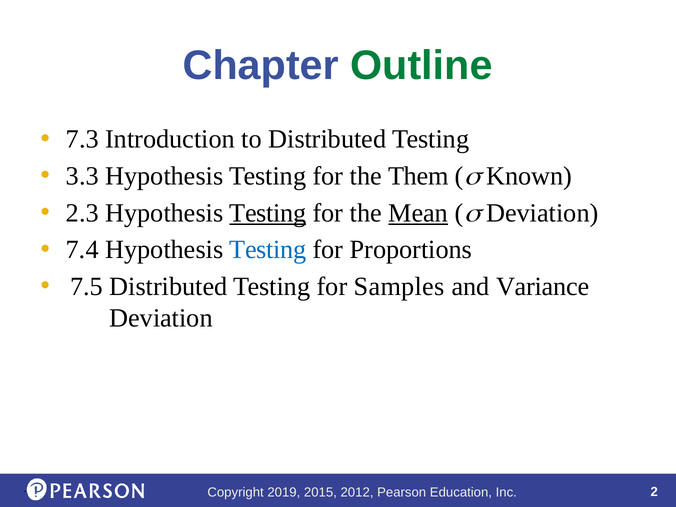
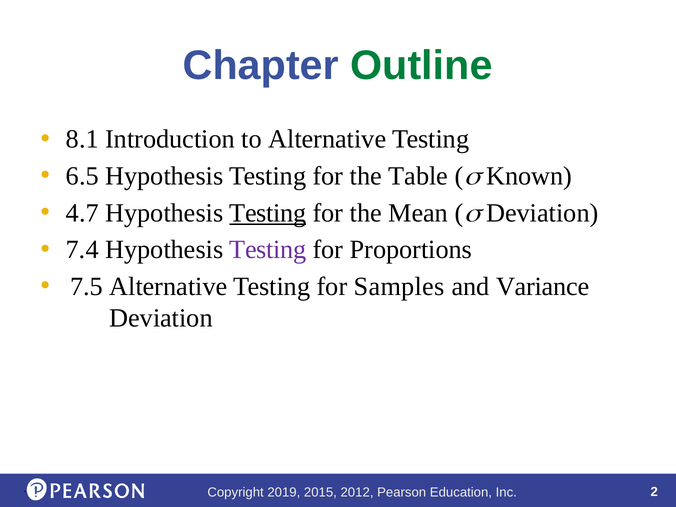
7.3: 7.3 -> 8.1
to Distributed: Distributed -> Alternative
3.3: 3.3 -> 6.5
Them: Them -> Table
2.3: 2.3 -> 4.7
Mean underline: present -> none
Testing at (268, 250) colour: blue -> purple
7.5 Distributed: Distributed -> Alternative
